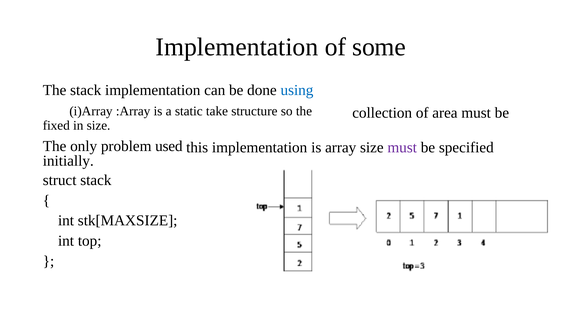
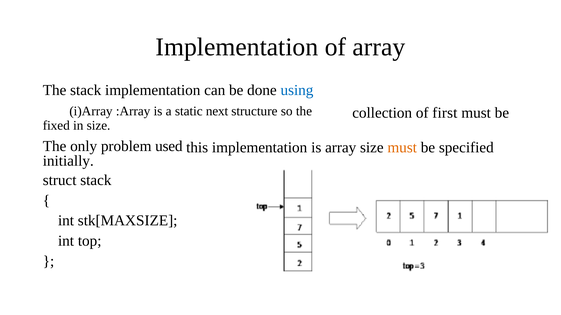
some: some -> array
take: take -> next
area: area -> first
must at (402, 148) colour: purple -> orange
